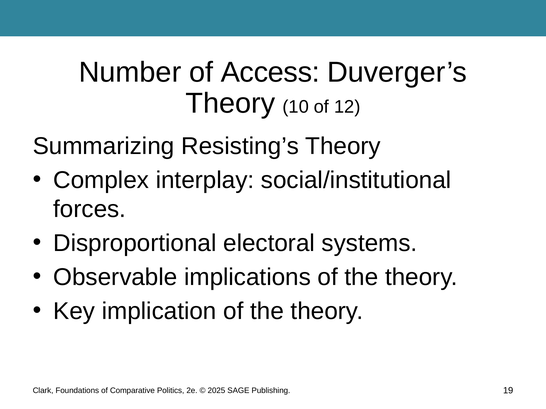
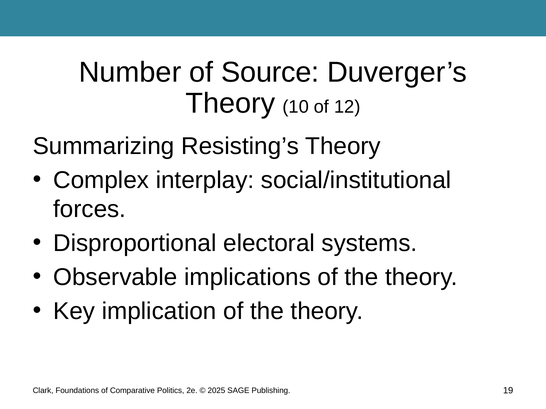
Access: Access -> Source
